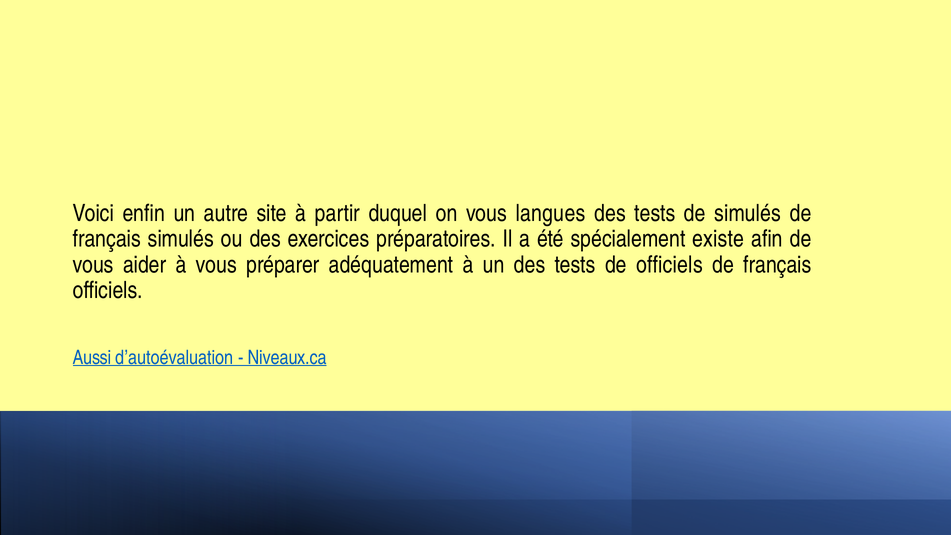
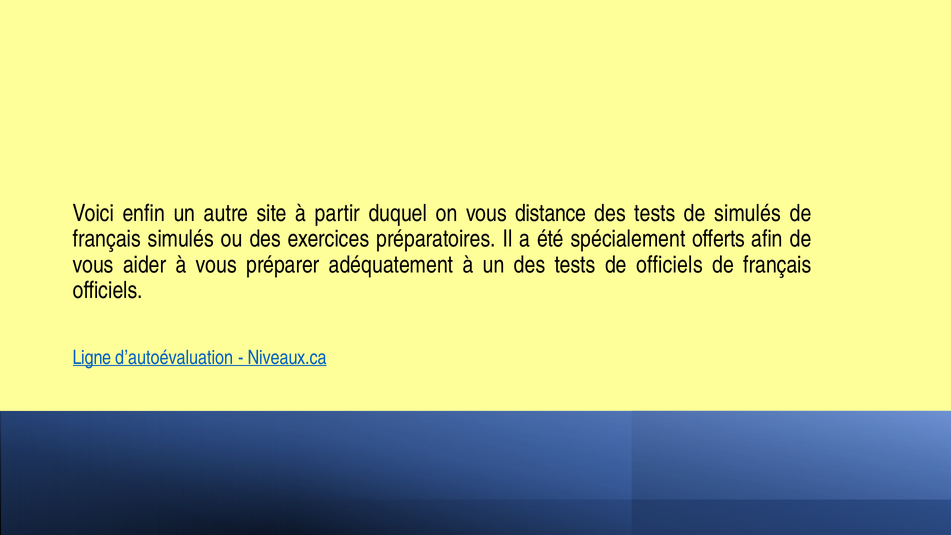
langues: langues -> distance
existe: existe -> offerts
Aussi: Aussi -> Ligne
